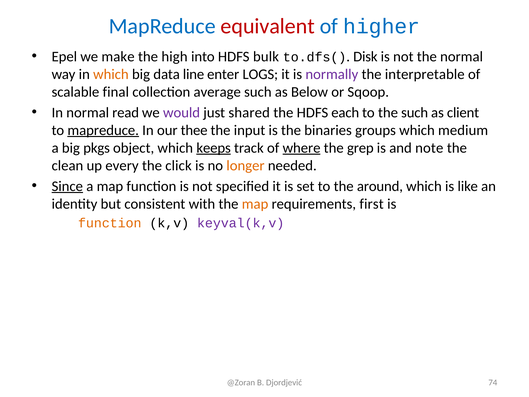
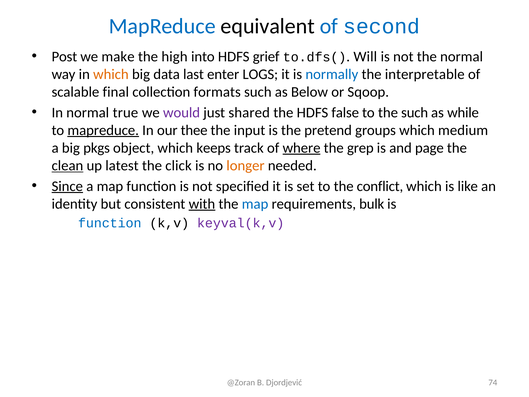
equivalent colour: red -> black
higher: higher -> second
Epel: Epel -> Post
bulk: bulk -> grief
Disk: Disk -> Will
line: line -> last
normally colour: purple -> blue
average: average -> formats
read: read -> true
each: each -> false
client: client -> while
binaries: binaries -> pretend
keeps underline: present -> none
note: note -> page
clean underline: none -> present
every: every -> latest
around: around -> conflict
with underline: none -> present
map at (255, 204) colour: orange -> blue
first: first -> bulk
function at (110, 223) colour: orange -> blue
